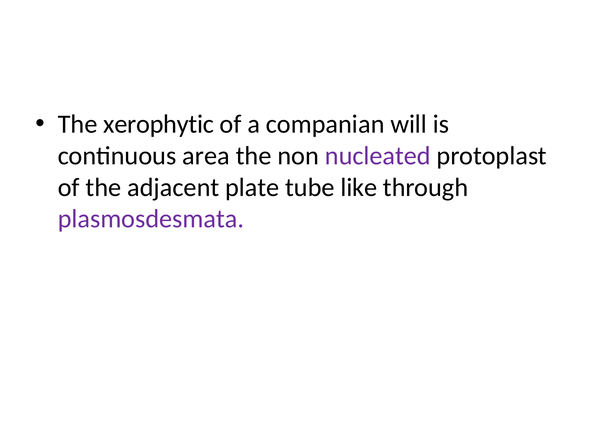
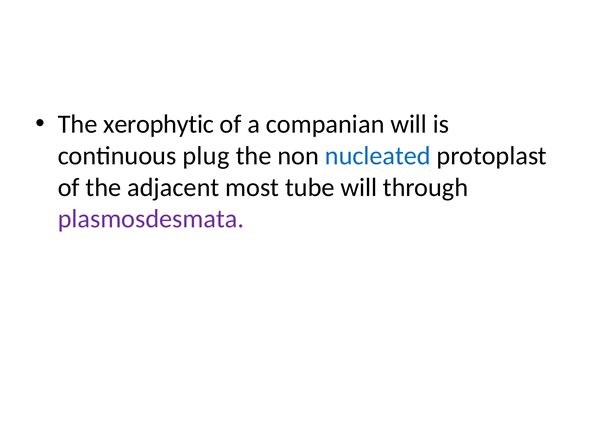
area: area -> plug
nucleated colour: purple -> blue
plate: plate -> most
tube like: like -> will
